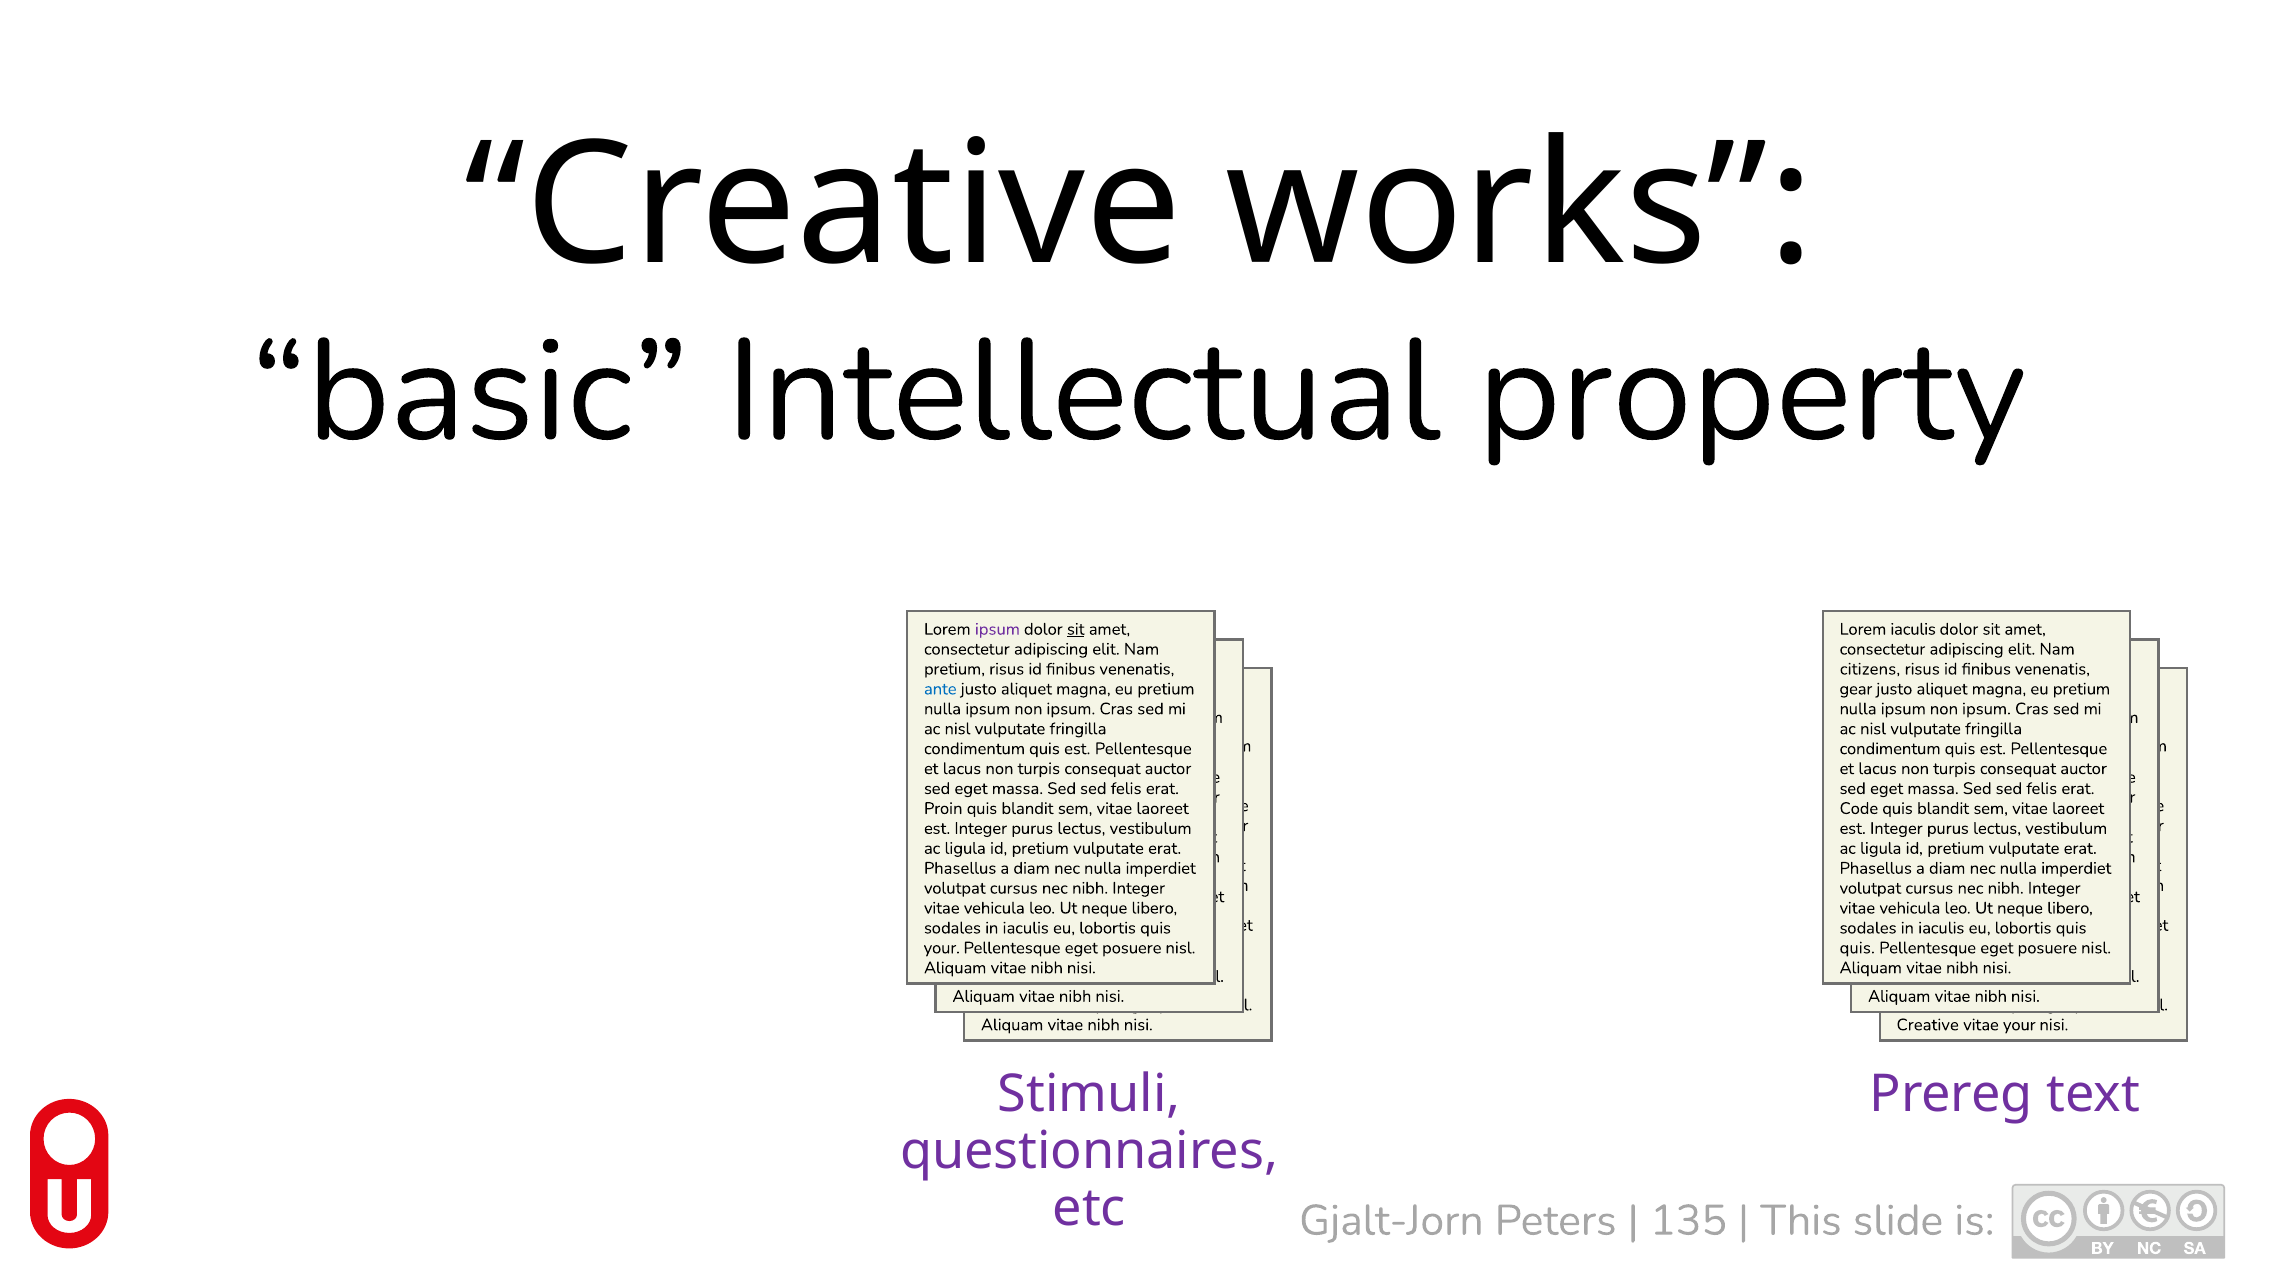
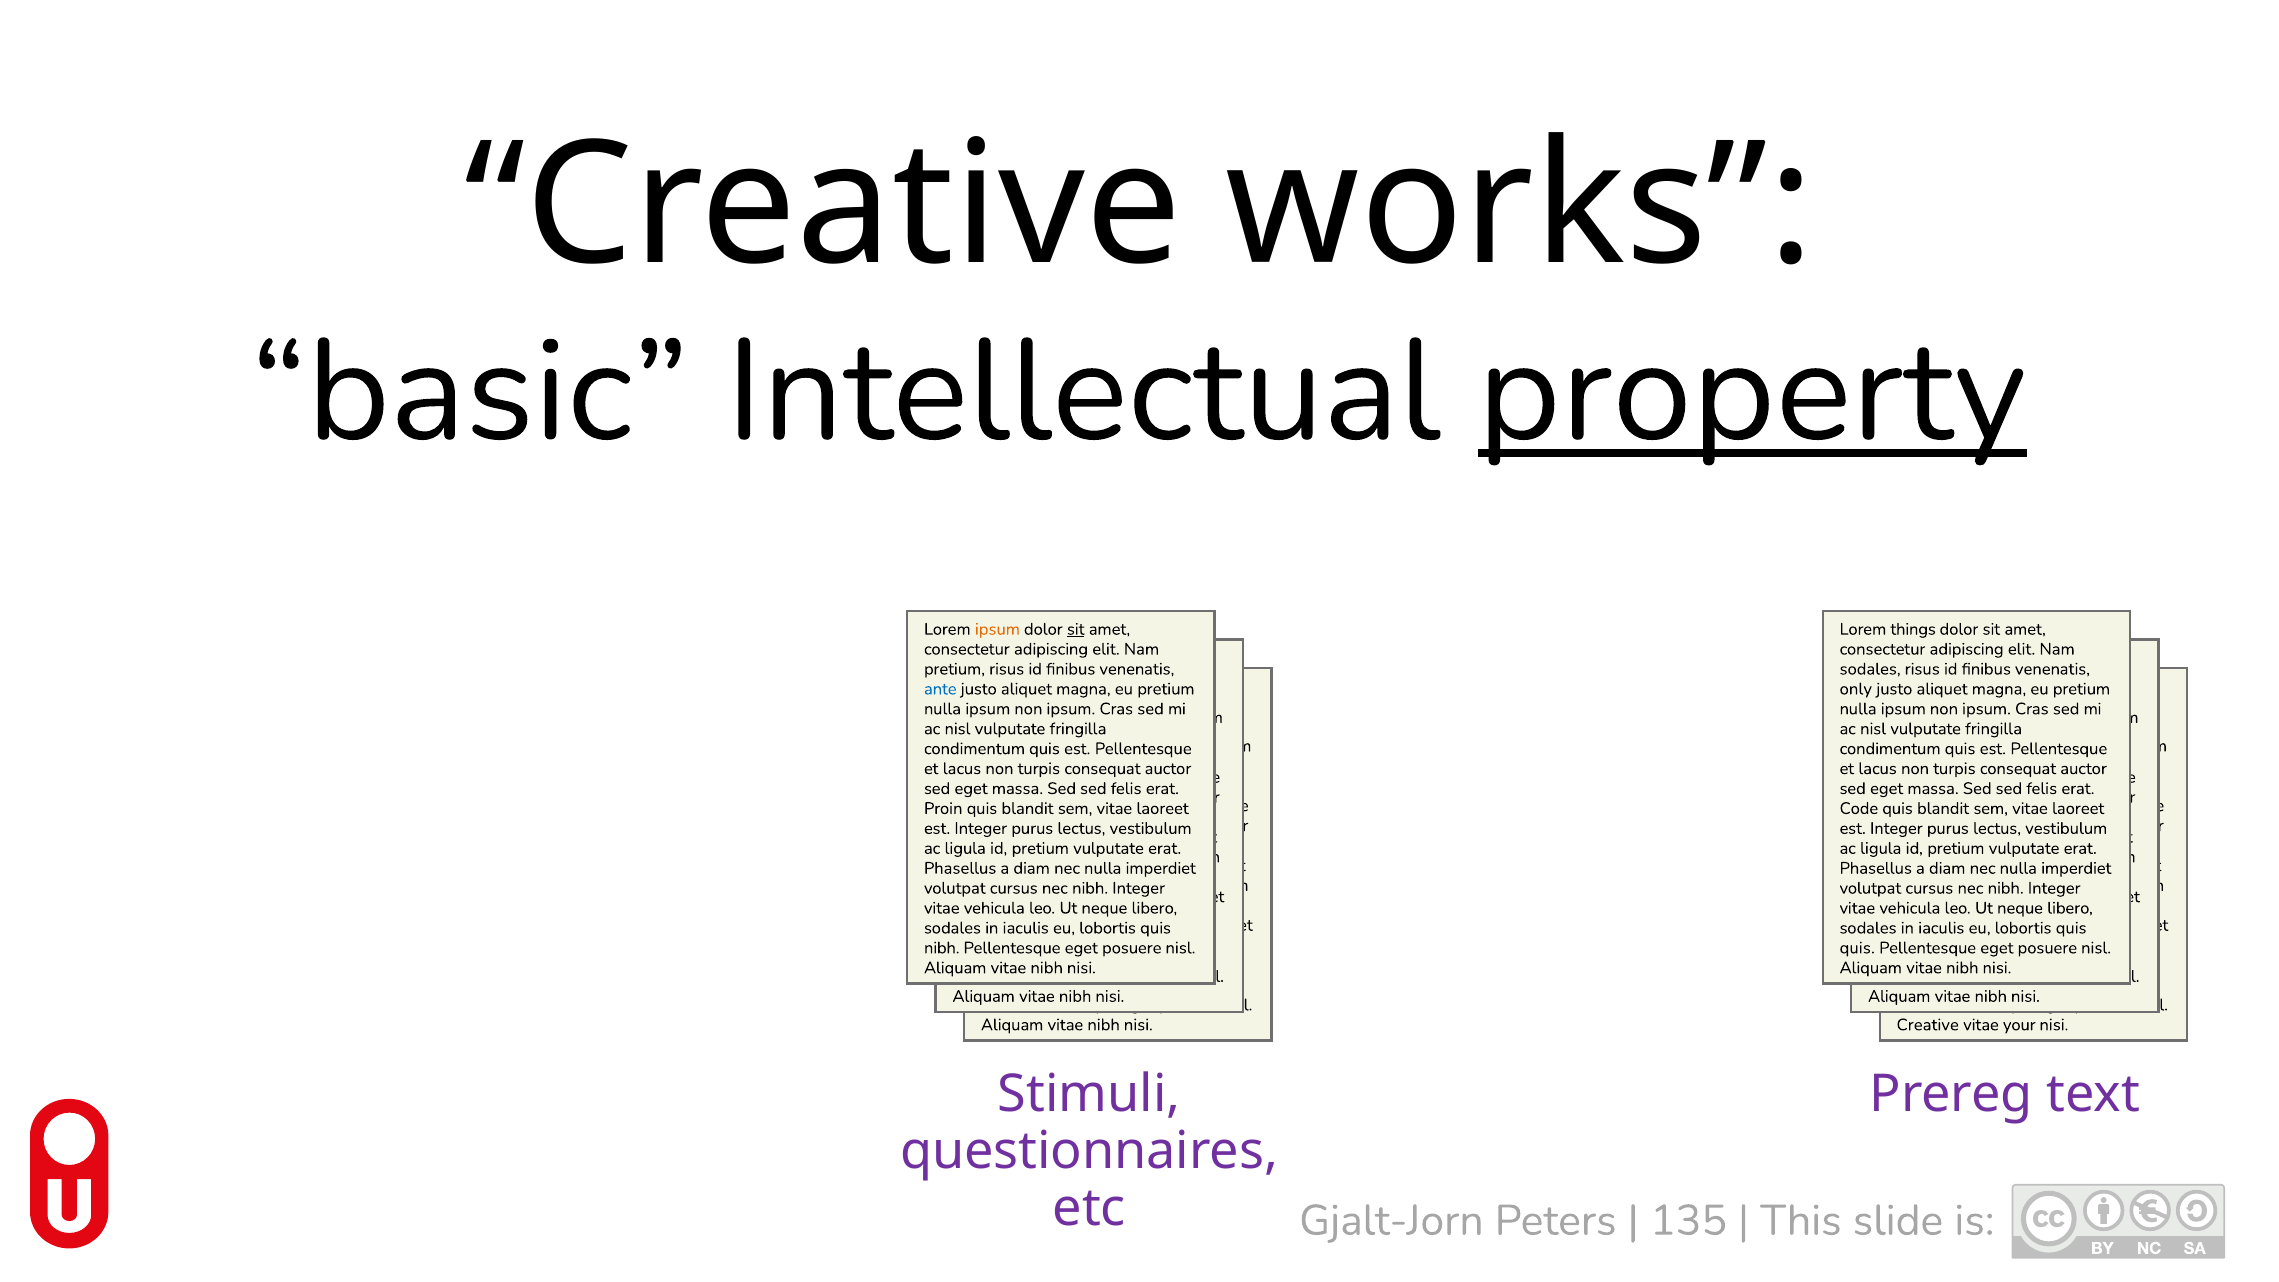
property underline: none -> present
ipsum at (997, 629) colour: purple -> orange
Lorem iaculis: iaculis -> things
citizens at (1870, 669): citizens -> sodales
gear: gear -> only
your at (942, 948): your -> nibh
